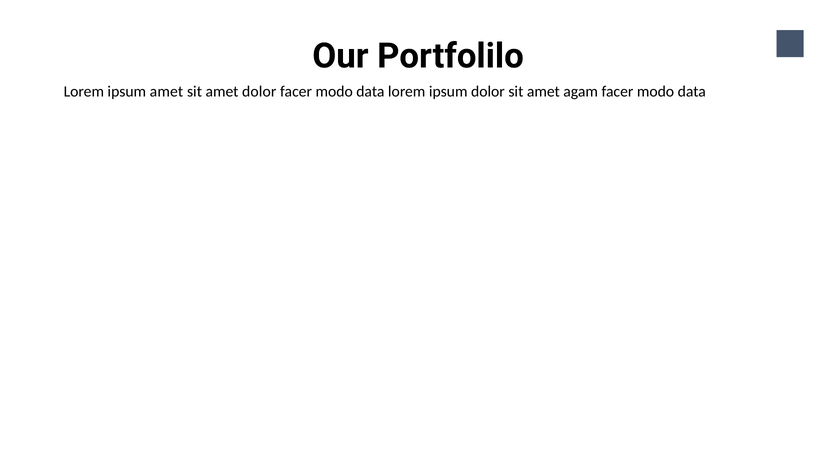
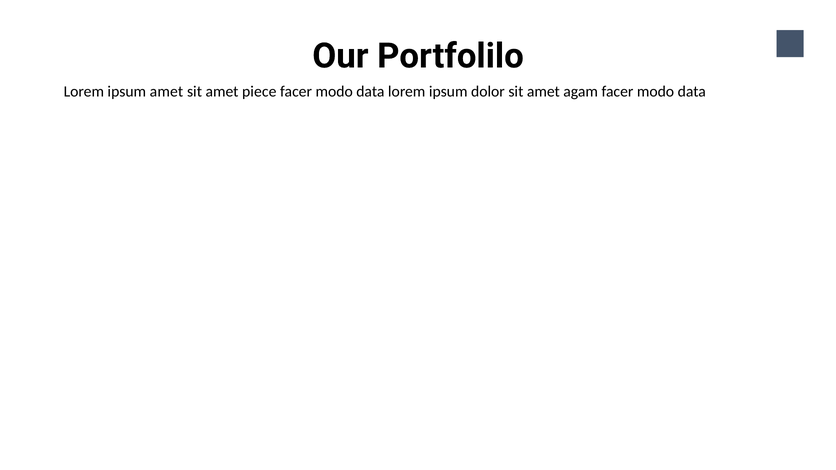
amet dolor: dolor -> piece
